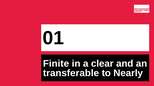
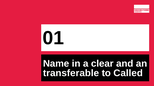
Finite: Finite -> Name
Nearly: Nearly -> Called
